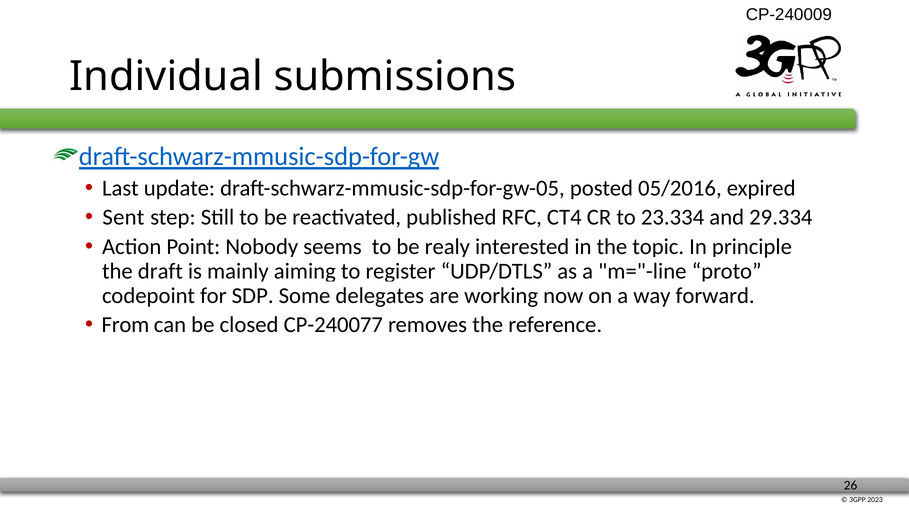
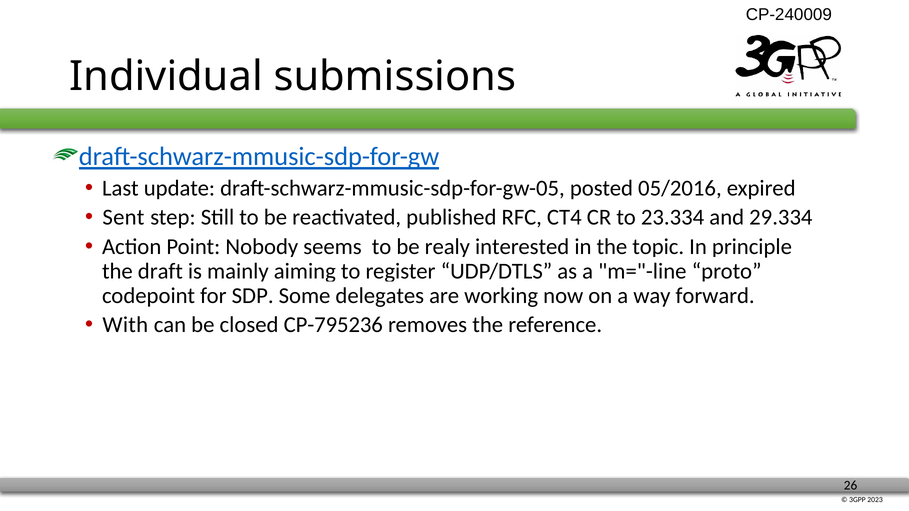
From: From -> With
CP-240077: CP-240077 -> CP-795236
